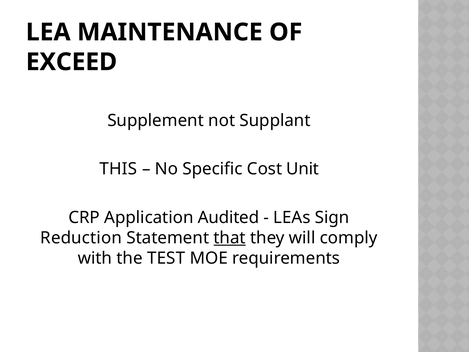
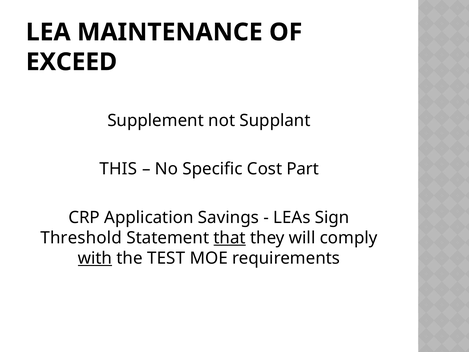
Unit: Unit -> Part
Audited: Audited -> Savings
Reduction: Reduction -> Threshold
with underline: none -> present
